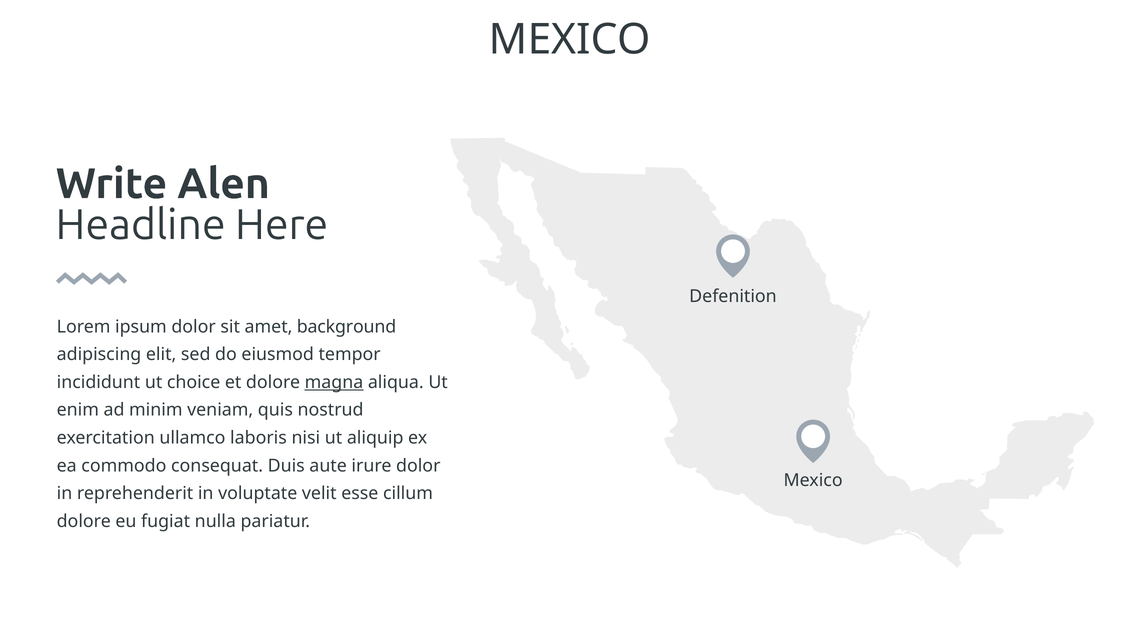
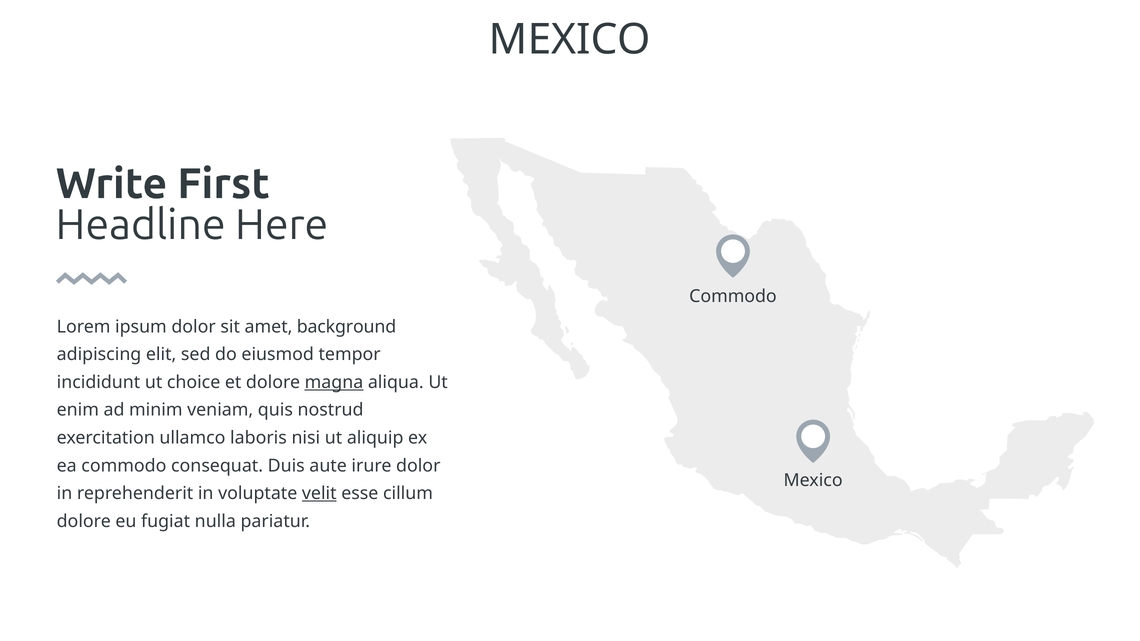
Alen: Alen -> First
Defenition at (733, 296): Defenition -> Commodo
velit underline: none -> present
